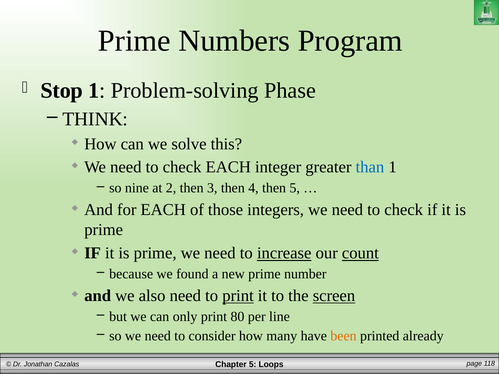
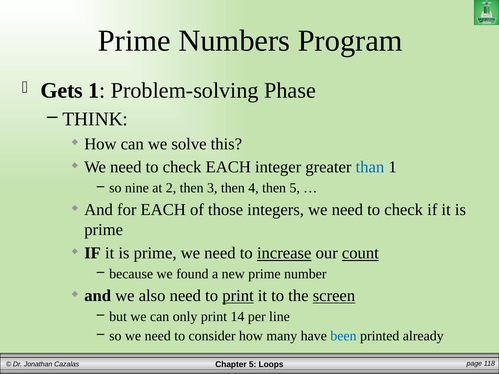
Stop: Stop -> Gets
80: 80 -> 14
been colour: orange -> blue
